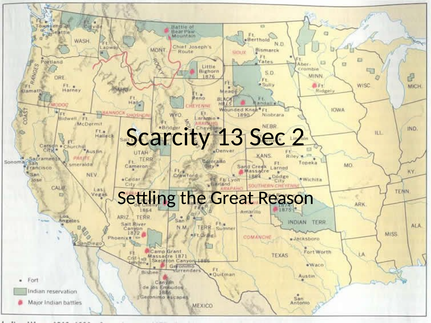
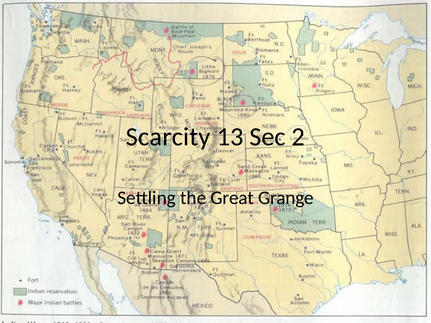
Reason: Reason -> Grange
